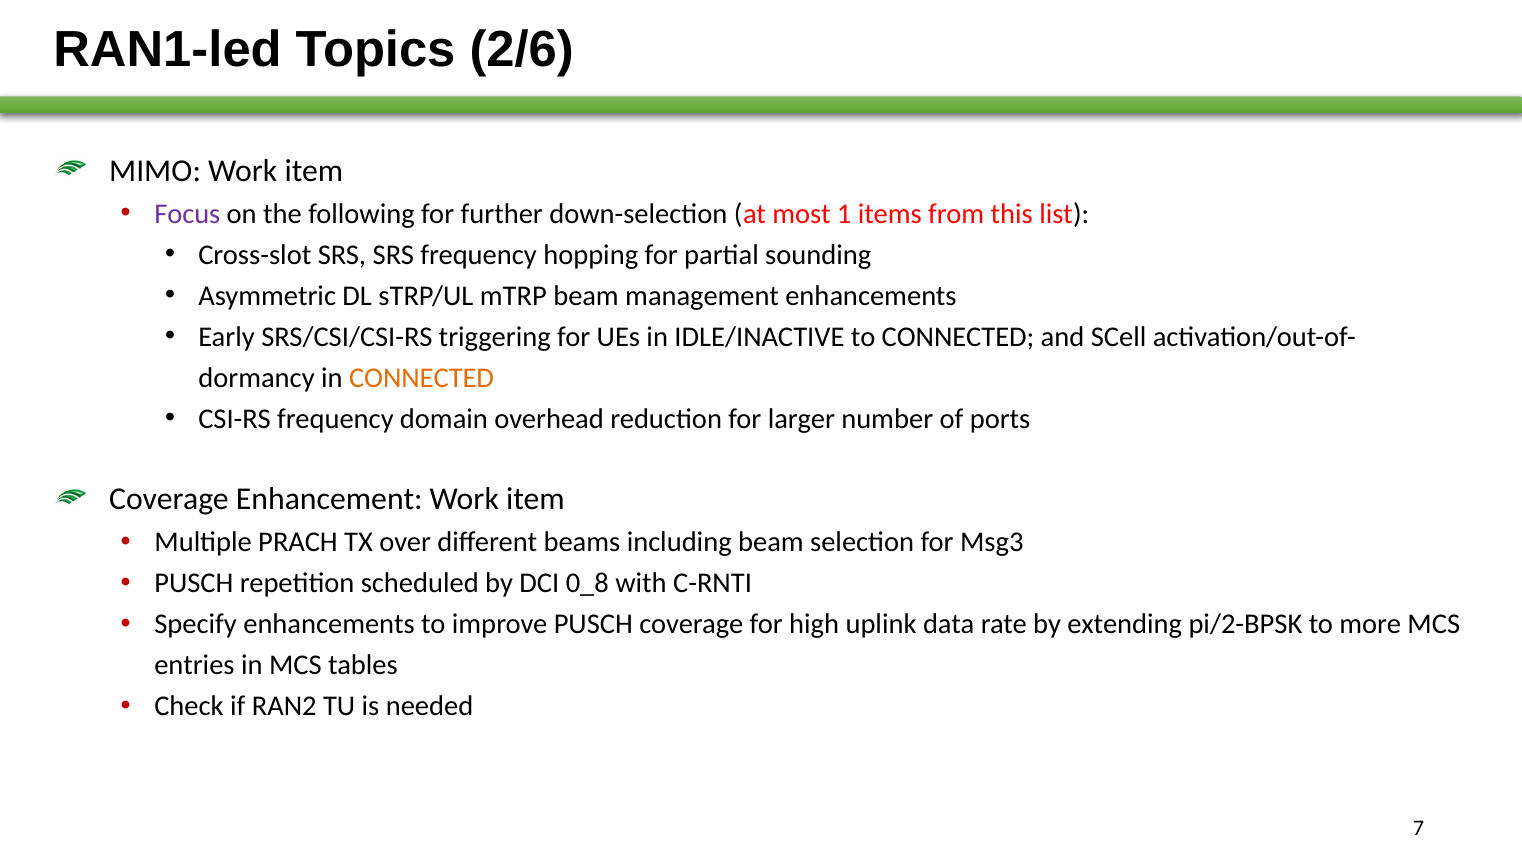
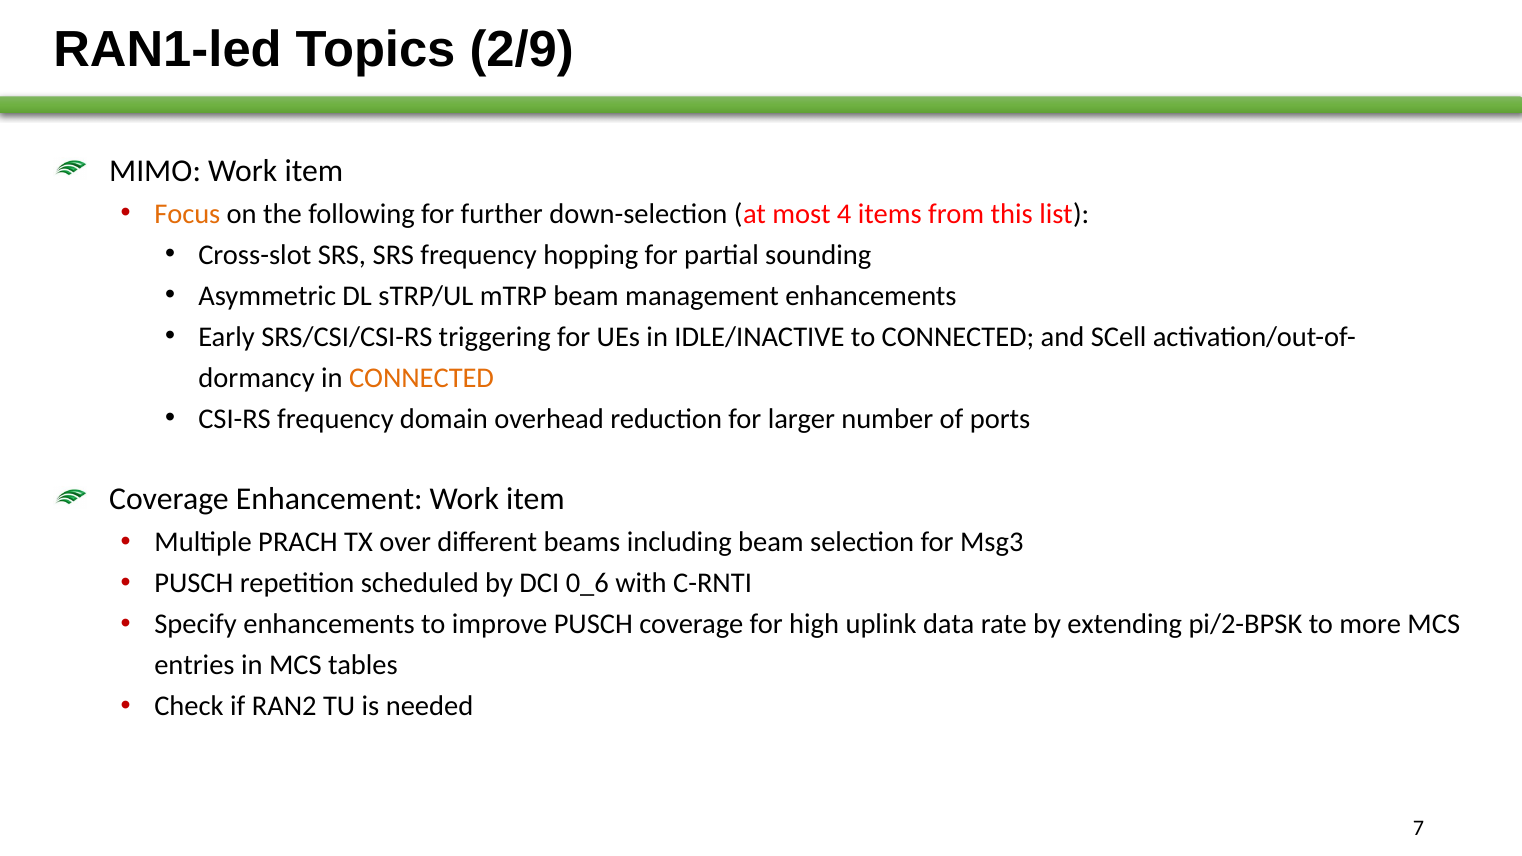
2/6: 2/6 -> 2/9
Focus colour: purple -> orange
1: 1 -> 4
0_8: 0_8 -> 0_6
